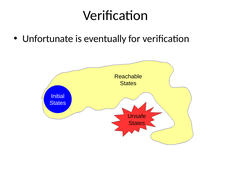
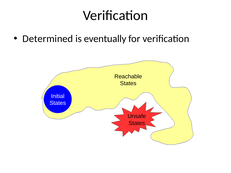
Unfortunate: Unfortunate -> Determined
